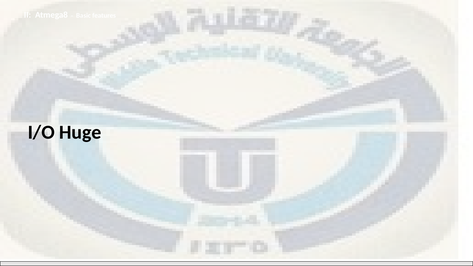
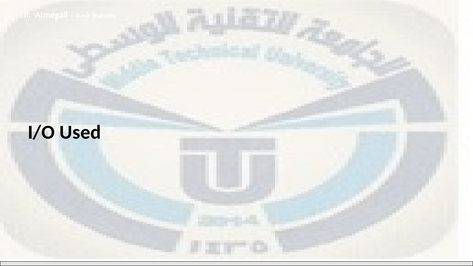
Huge: Huge -> Used
